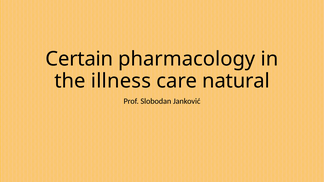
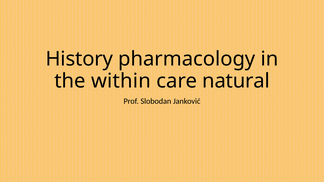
Certain: Certain -> History
illness: illness -> within
